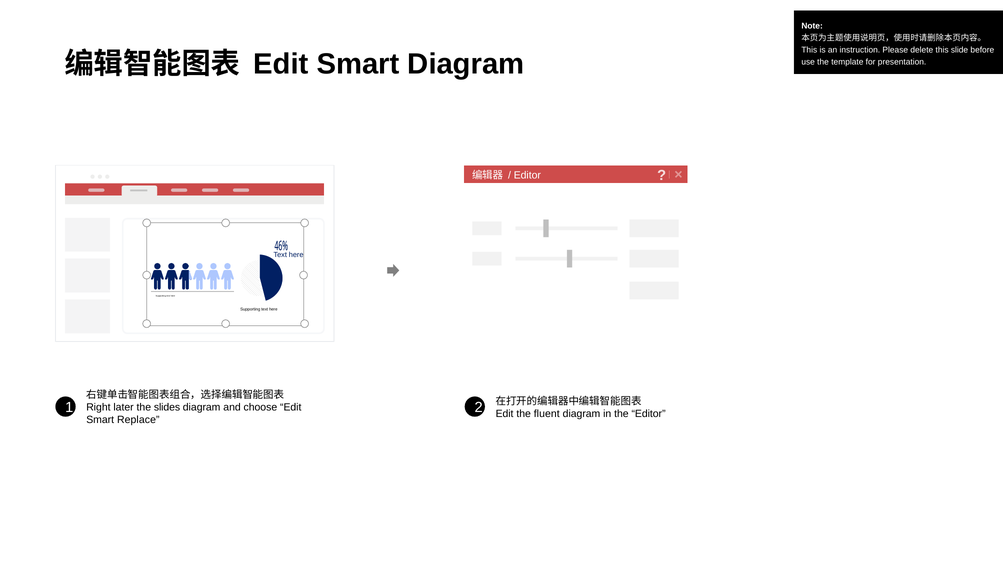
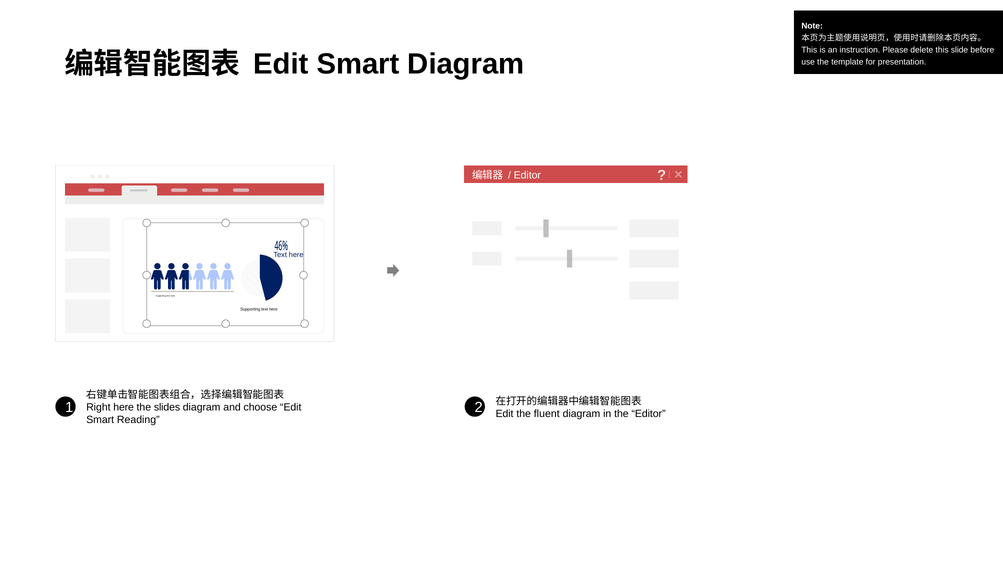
Right later: later -> here
Replace: Replace -> Reading
